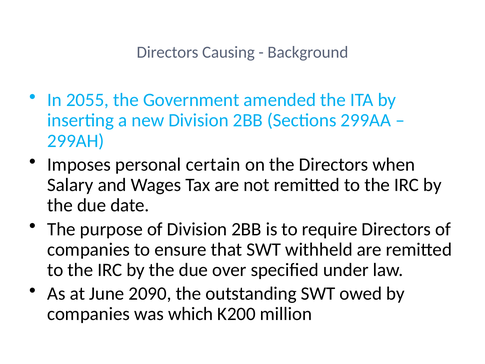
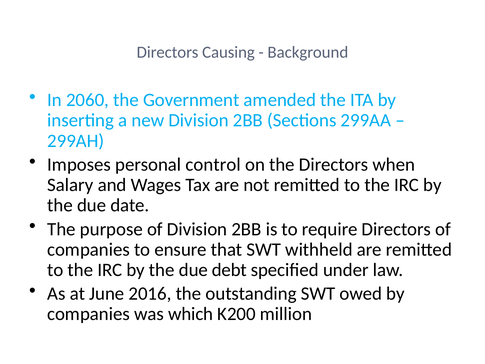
2055: 2055 -> 2060
certain: certain -> control
over: over -> debt
2090: 2090 -> 2016
